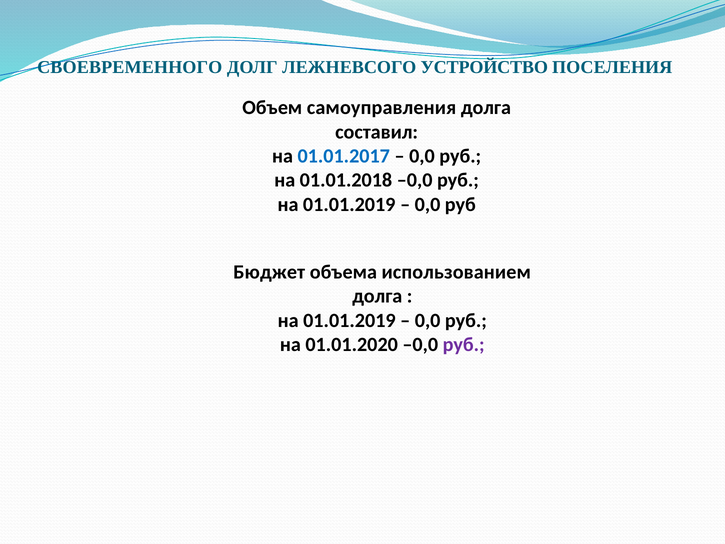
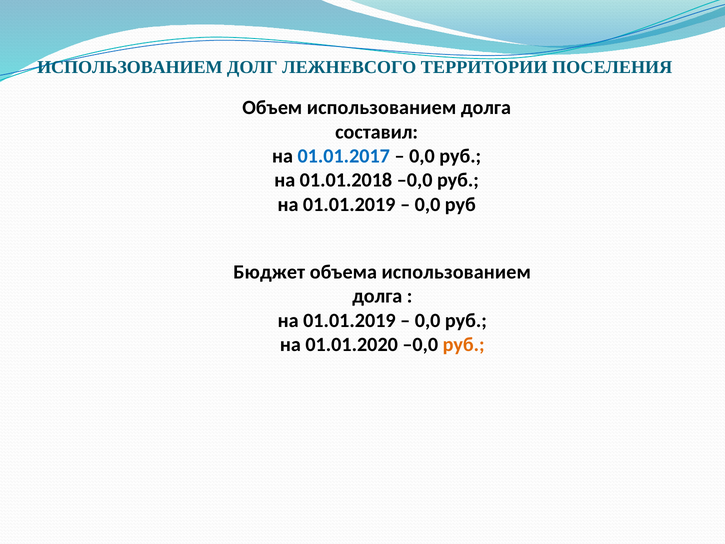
СВОЕВРЕМЕННОГО at (130, 67): СВОЕВРЕМЕННОГО -> ИСПОЛЬЗОВАНИЕМ
УСТРОЙСТВО: УСТРОЙСТВО -> ТЕРРИТОРИИ
Объем самоуправления: самоуправления -> использованием
руб at (464, 344) colour: purple -> orange
